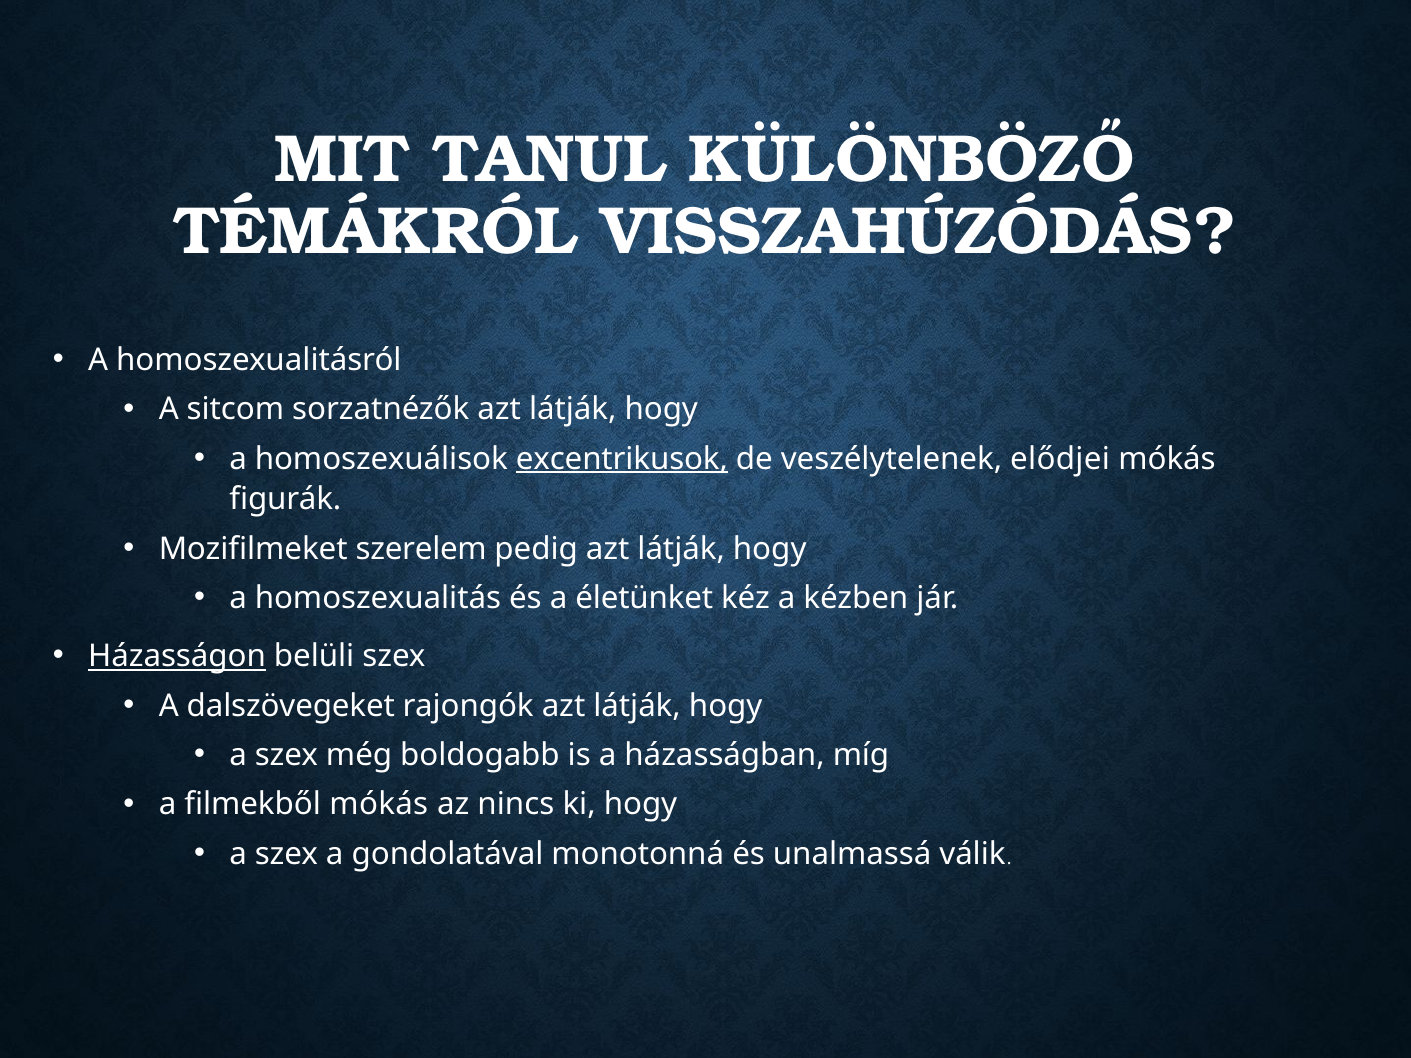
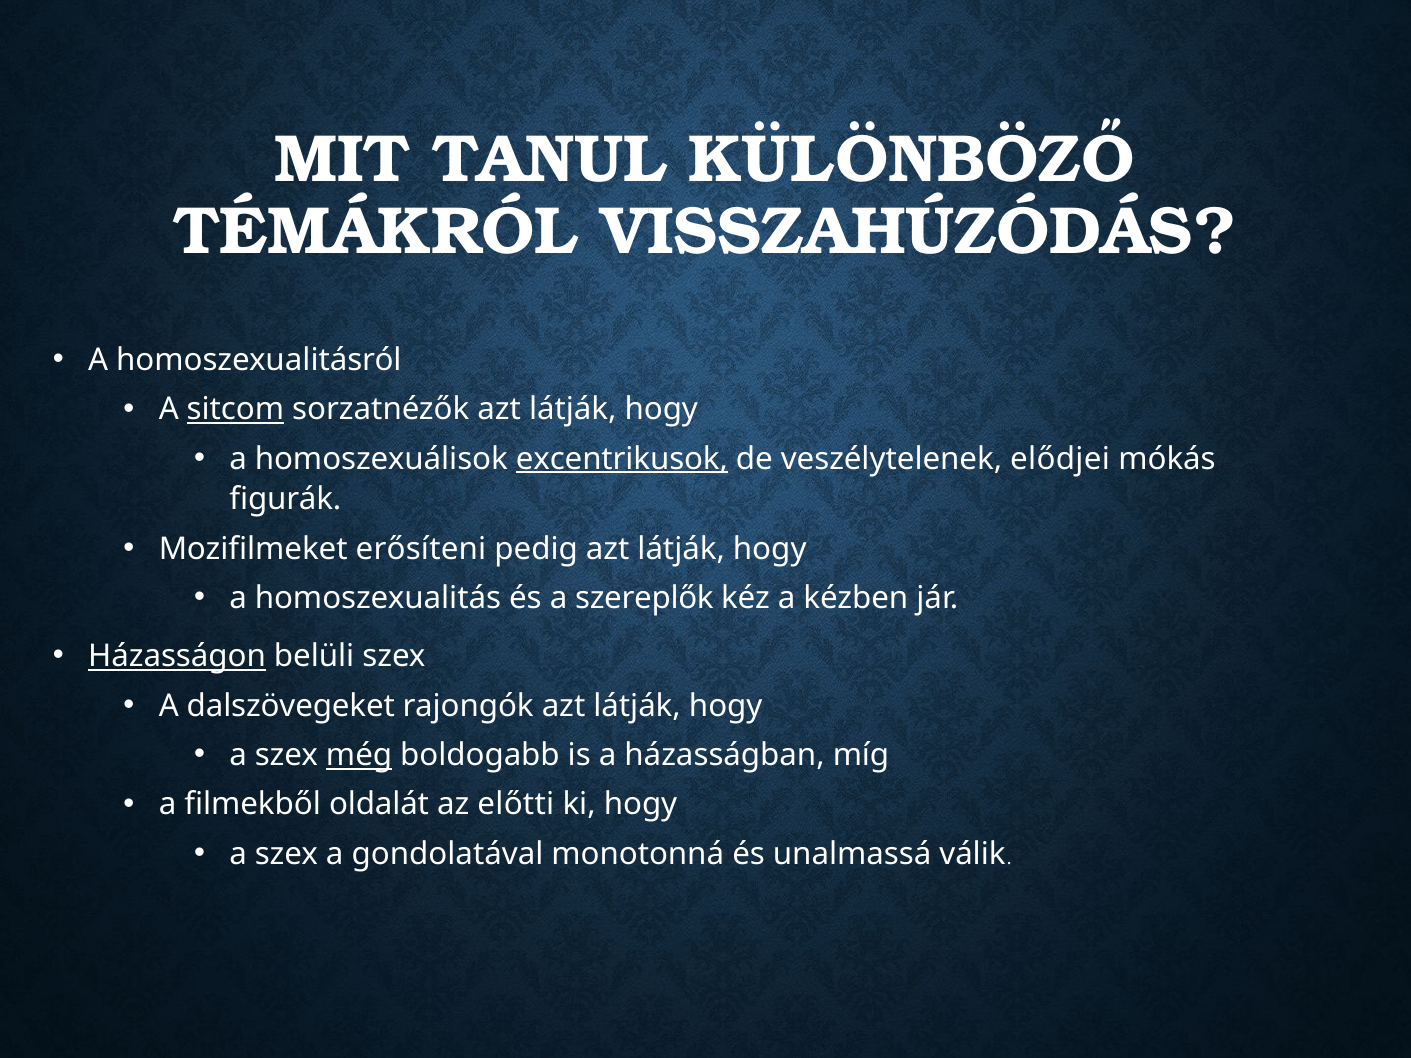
sitcom underline: none -> present
szerelem: szerelem -> erősíteni
életünket: életünket -> szereplők
még underline: none -> present
filmekből mókás: mókás -> oldalát
nincs: nincs -> előtti
